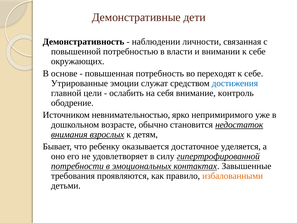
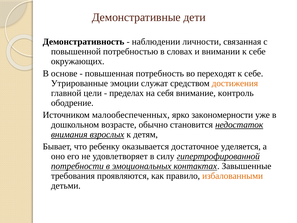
власти: власти -> словах
достижения colour: blue -> orange
ослабить: ослабить -> пределах
невнимательностью: невнимательностью -> малообеспеченных
непримиримого: непримиримого -> закономерности
